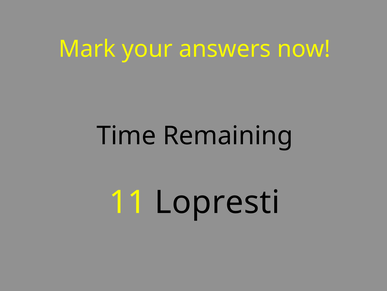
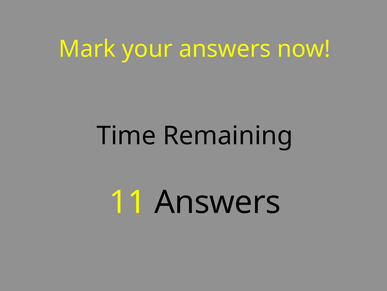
11 Lopresti: Lopresti -> Answers
